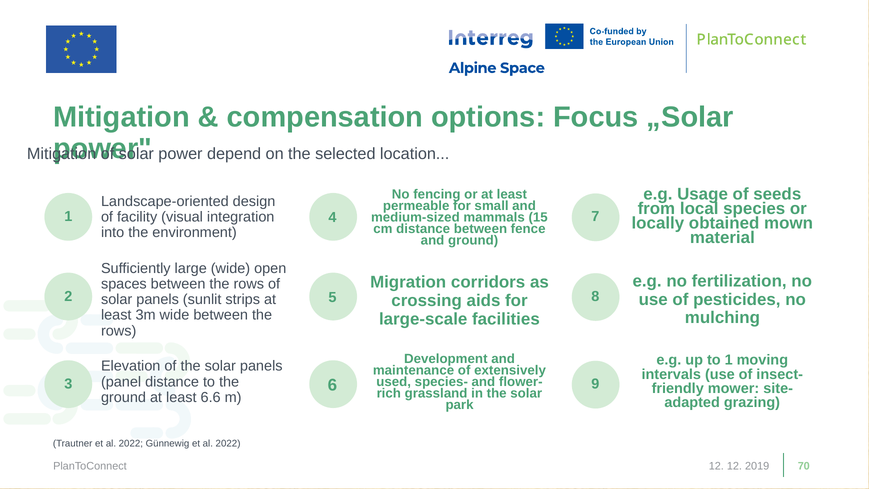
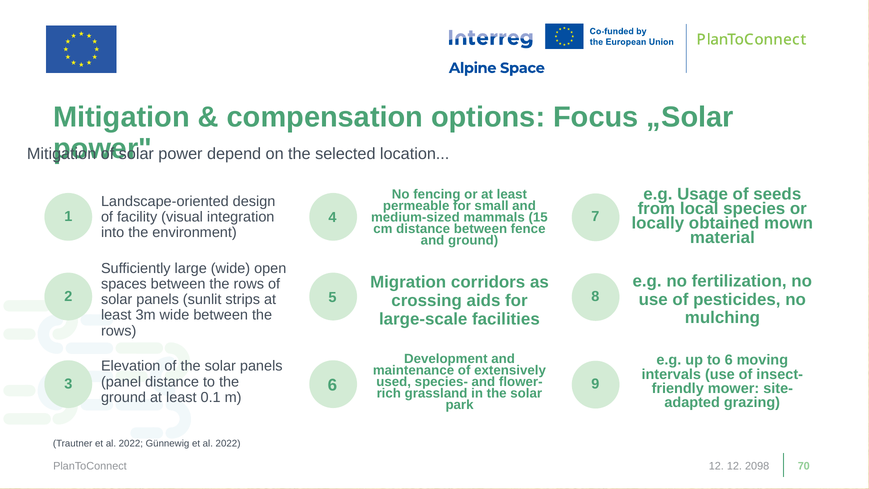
to 1: 1 -> 6
6.6: 6.6 -> 0.1
2019: 2019 -> 2098
